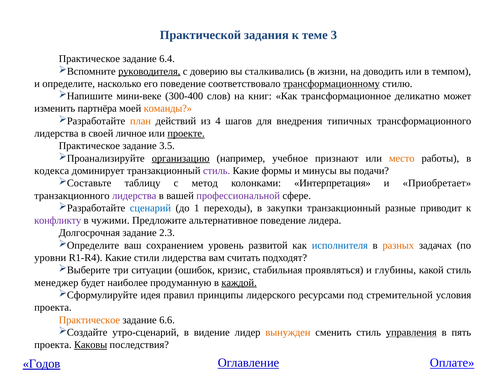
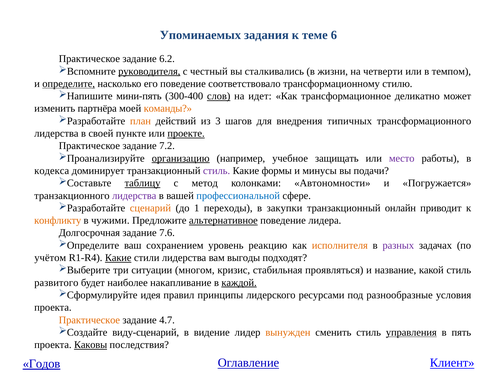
Практической: Практической -> Упоминаемых
3: 3 -> 6
6.4: 6.4 -> 6.2
доверию: доверию -> честный
доводить: доводить -> четверти
определите underline: none -> present
трансформационному underline: present -> none
мини-веке: мини-веке -> мини-пять
слов underline: none -> present
книг: книг -> идет
4: 4 -> 3
личное: личное -> пункте
3.5: 3.5 -> 7.2
признают: признают -> защищать
место colour: orange -> purple
таблицу underline: none -> present
Интерпретация: Интерпретация -> Автономности
Приобретает: Приобретает -> Погружается
профессиональной colour: purple -> blue
сценарий colour: blue -> orange
разные: разные -> онлайн
конфликту colour: purple -> orange
альтернативное underline: none -> present
2.3: 2.3 -> 7.6
развитой: развитой -> реакцию
исполнителя colour: blue -> orange
разных colour: orange -> purple
уровни: уровни -> учётом
Какие at (118, 258) underline: none -> present
считать: считать -> выгоды
ошибок: ошибок -> многом
глубины: глубины -> название
менеджер: менеджер -> развитого
продуманную: продуманную -> накапливание
стремительной: стремительной -> разнообразные
6.6: 6.6 -> 4.7
утро-сценарий: утро-сценарий -> виду-сценарий
Оплате: Оплате -> Клиент
